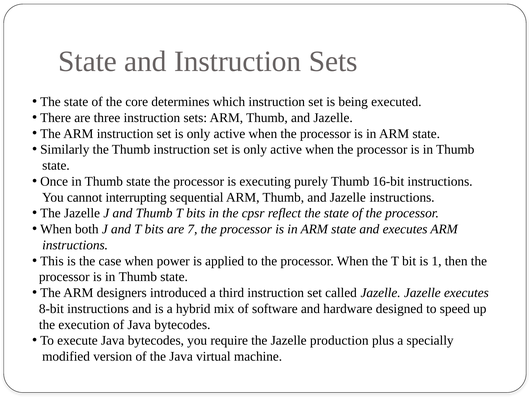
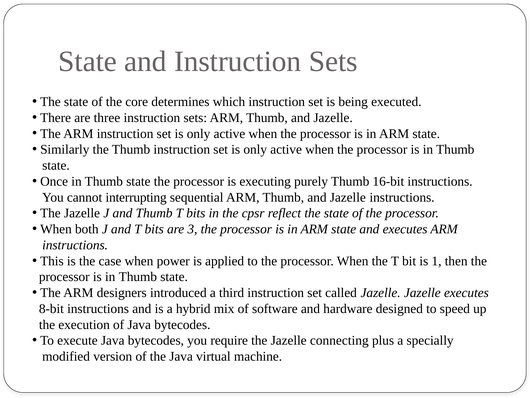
7: 7 -> 3
production: production -> connecting
